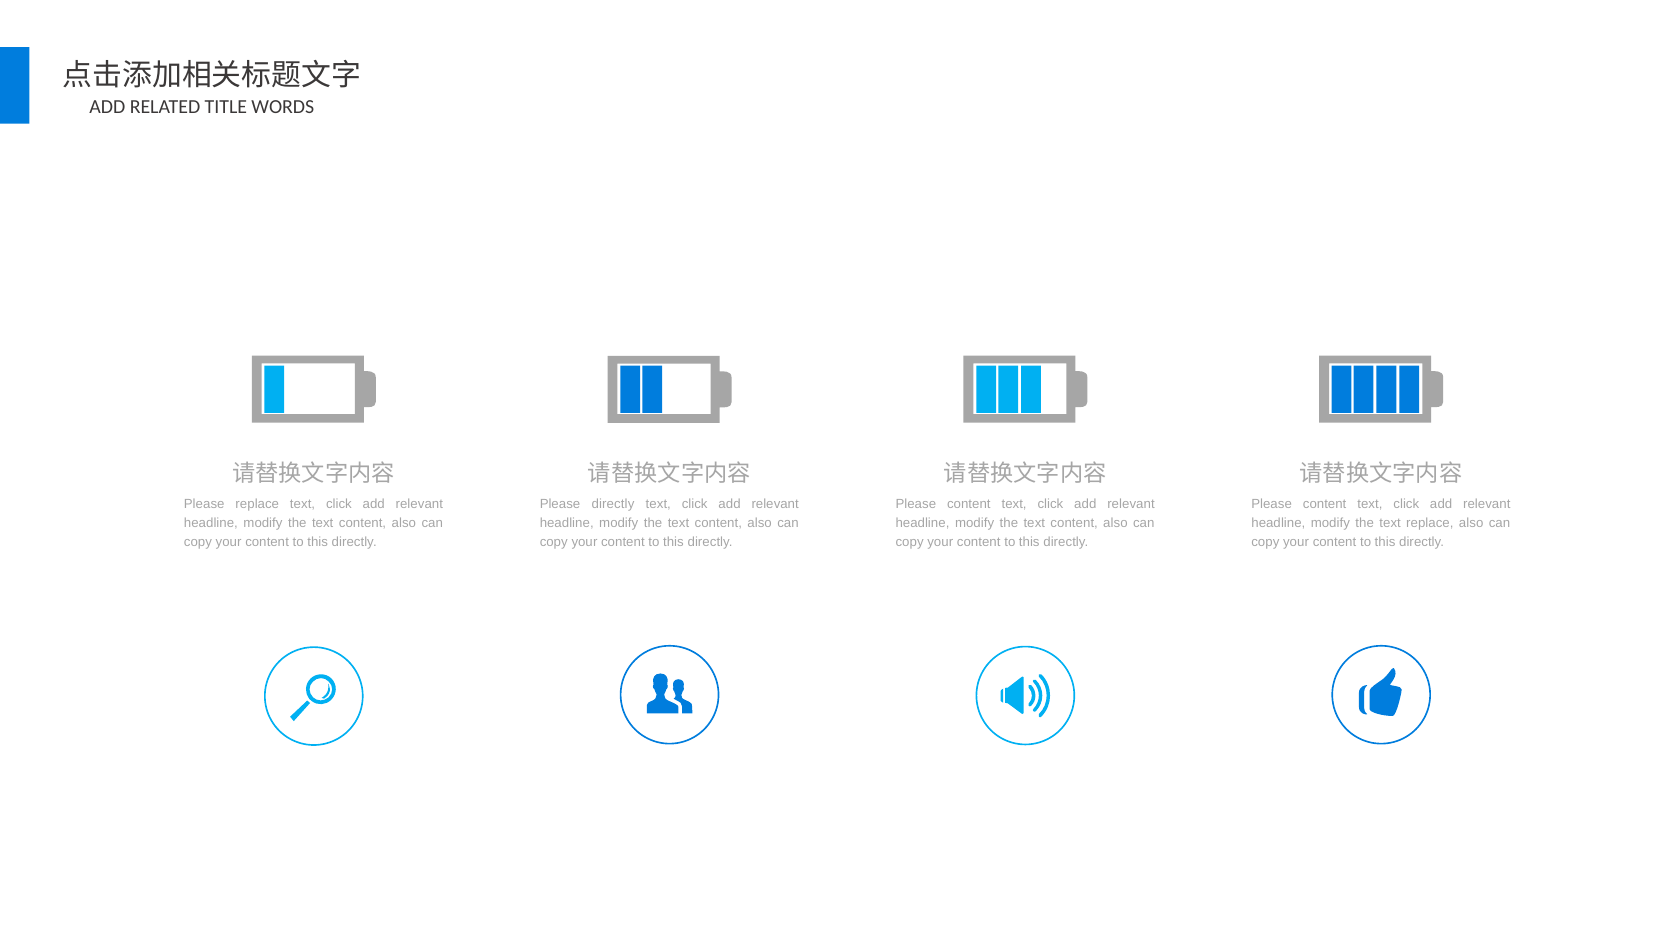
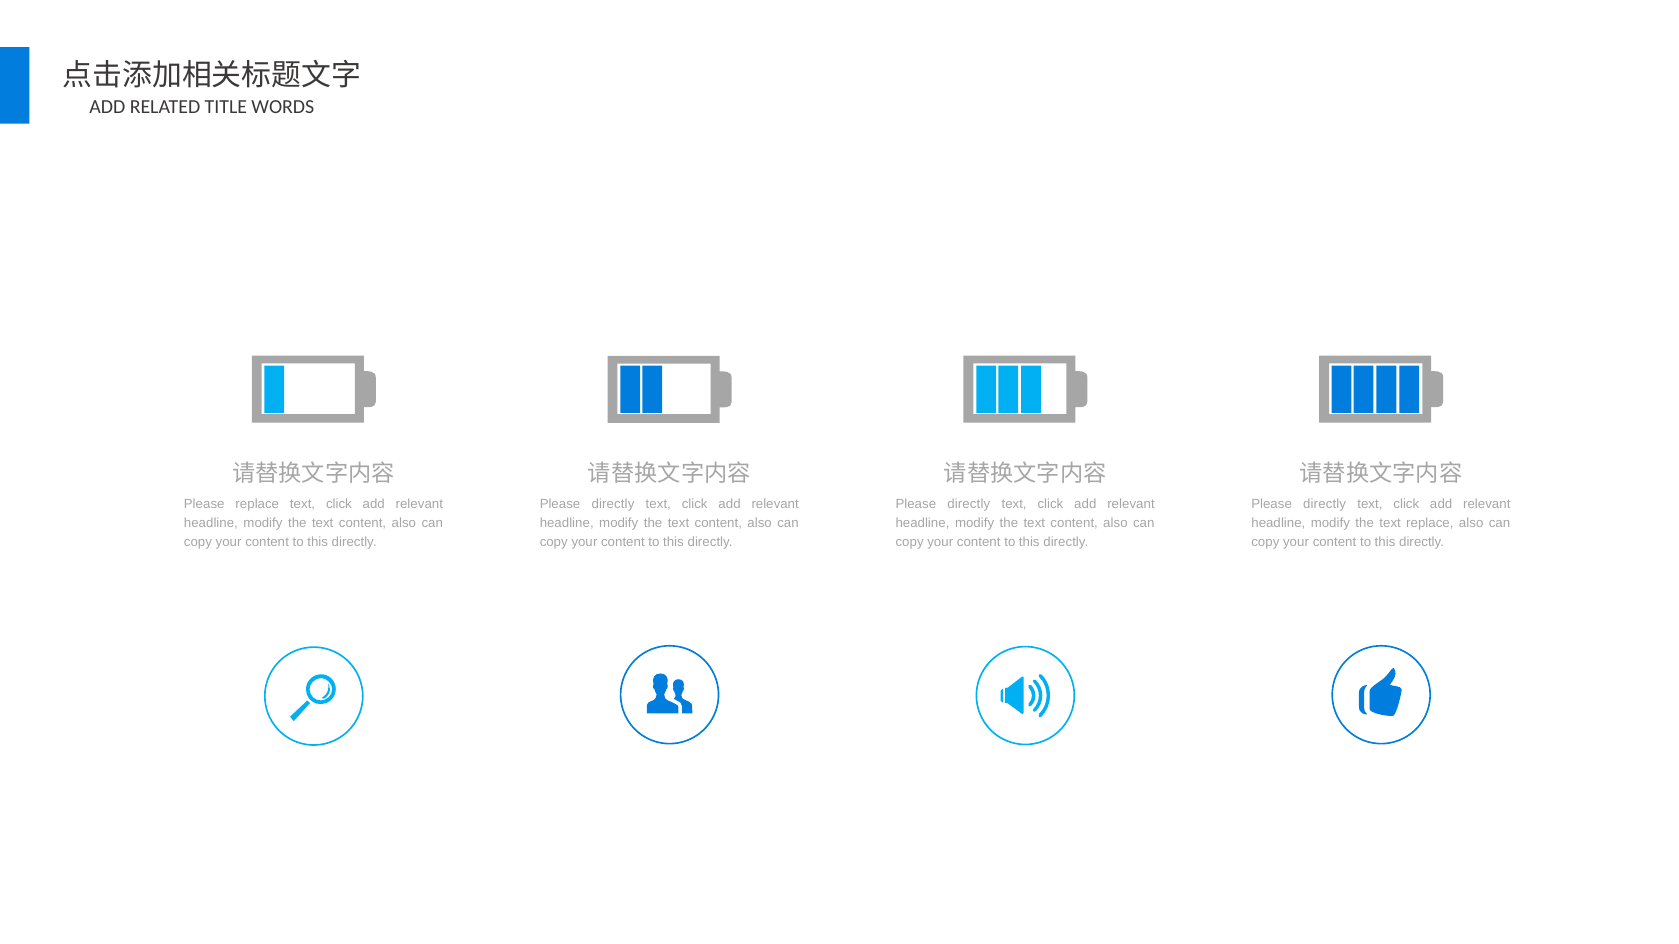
content at (969, 505): content -> directly
content at (1325, 505): content -> directly
